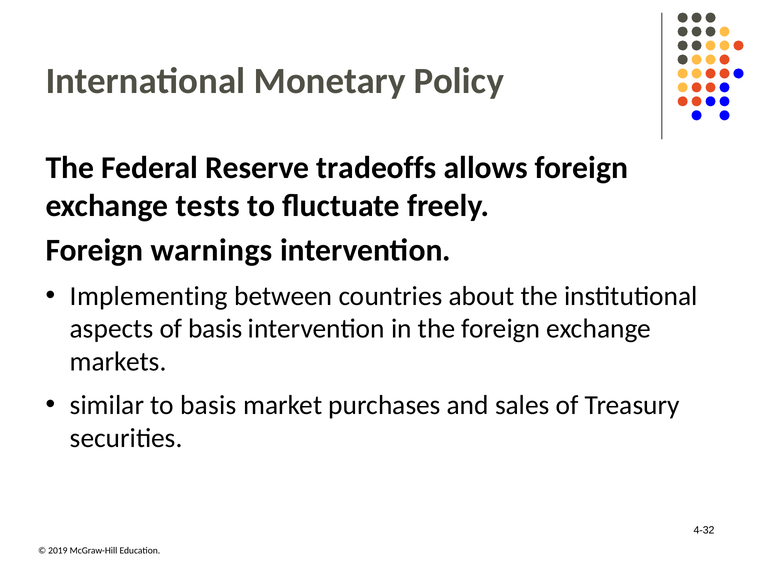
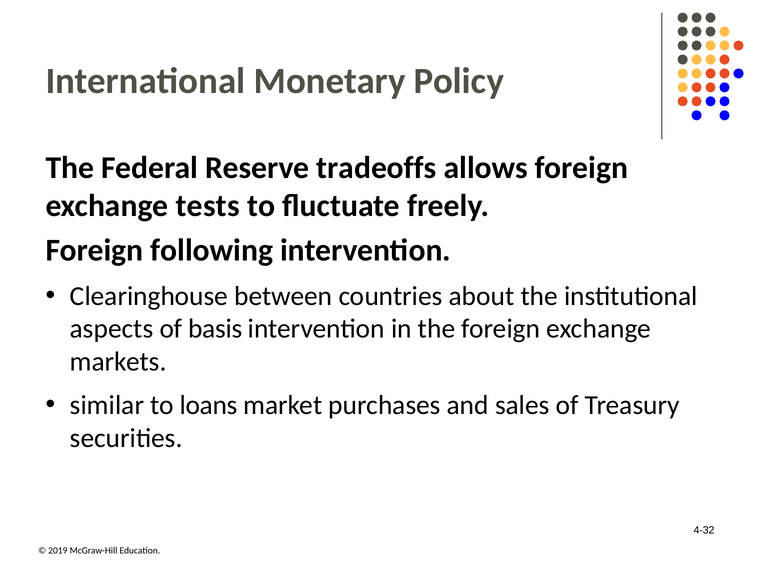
warnings: warnings -> following
Implementing: Implementing -> Clearinghouse
to basis: basis -> loans
